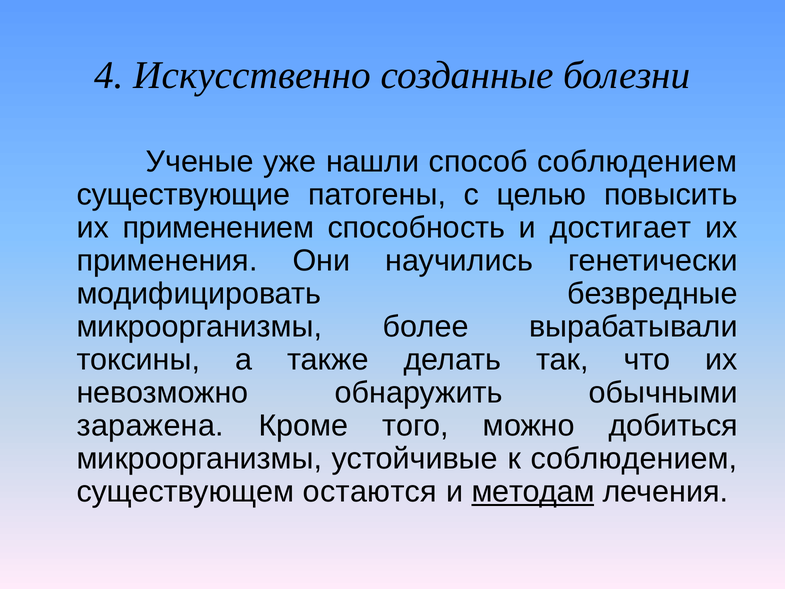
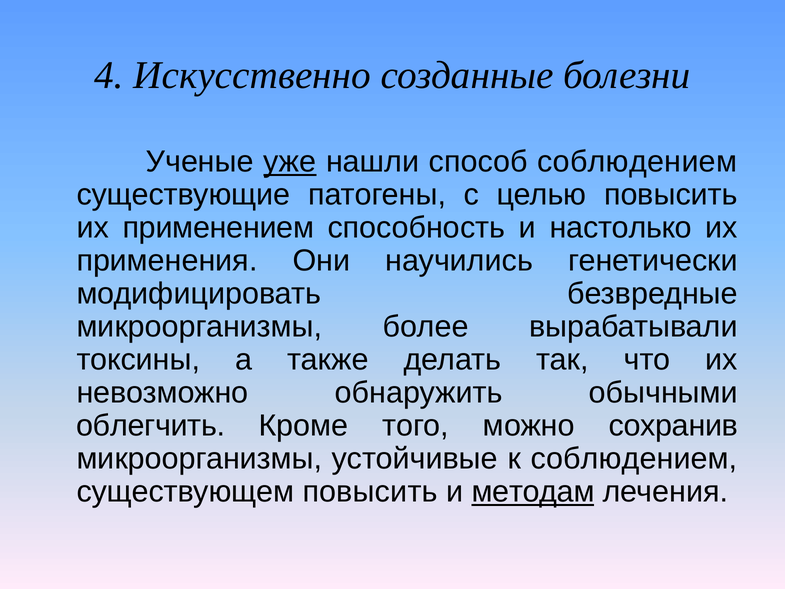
уже underline: none -> present
достигает: достигает -> настолько
заражена: заражена -> облегчить
добиться: добиться -> сохранив
существующем остаются: остаются -> повысить
